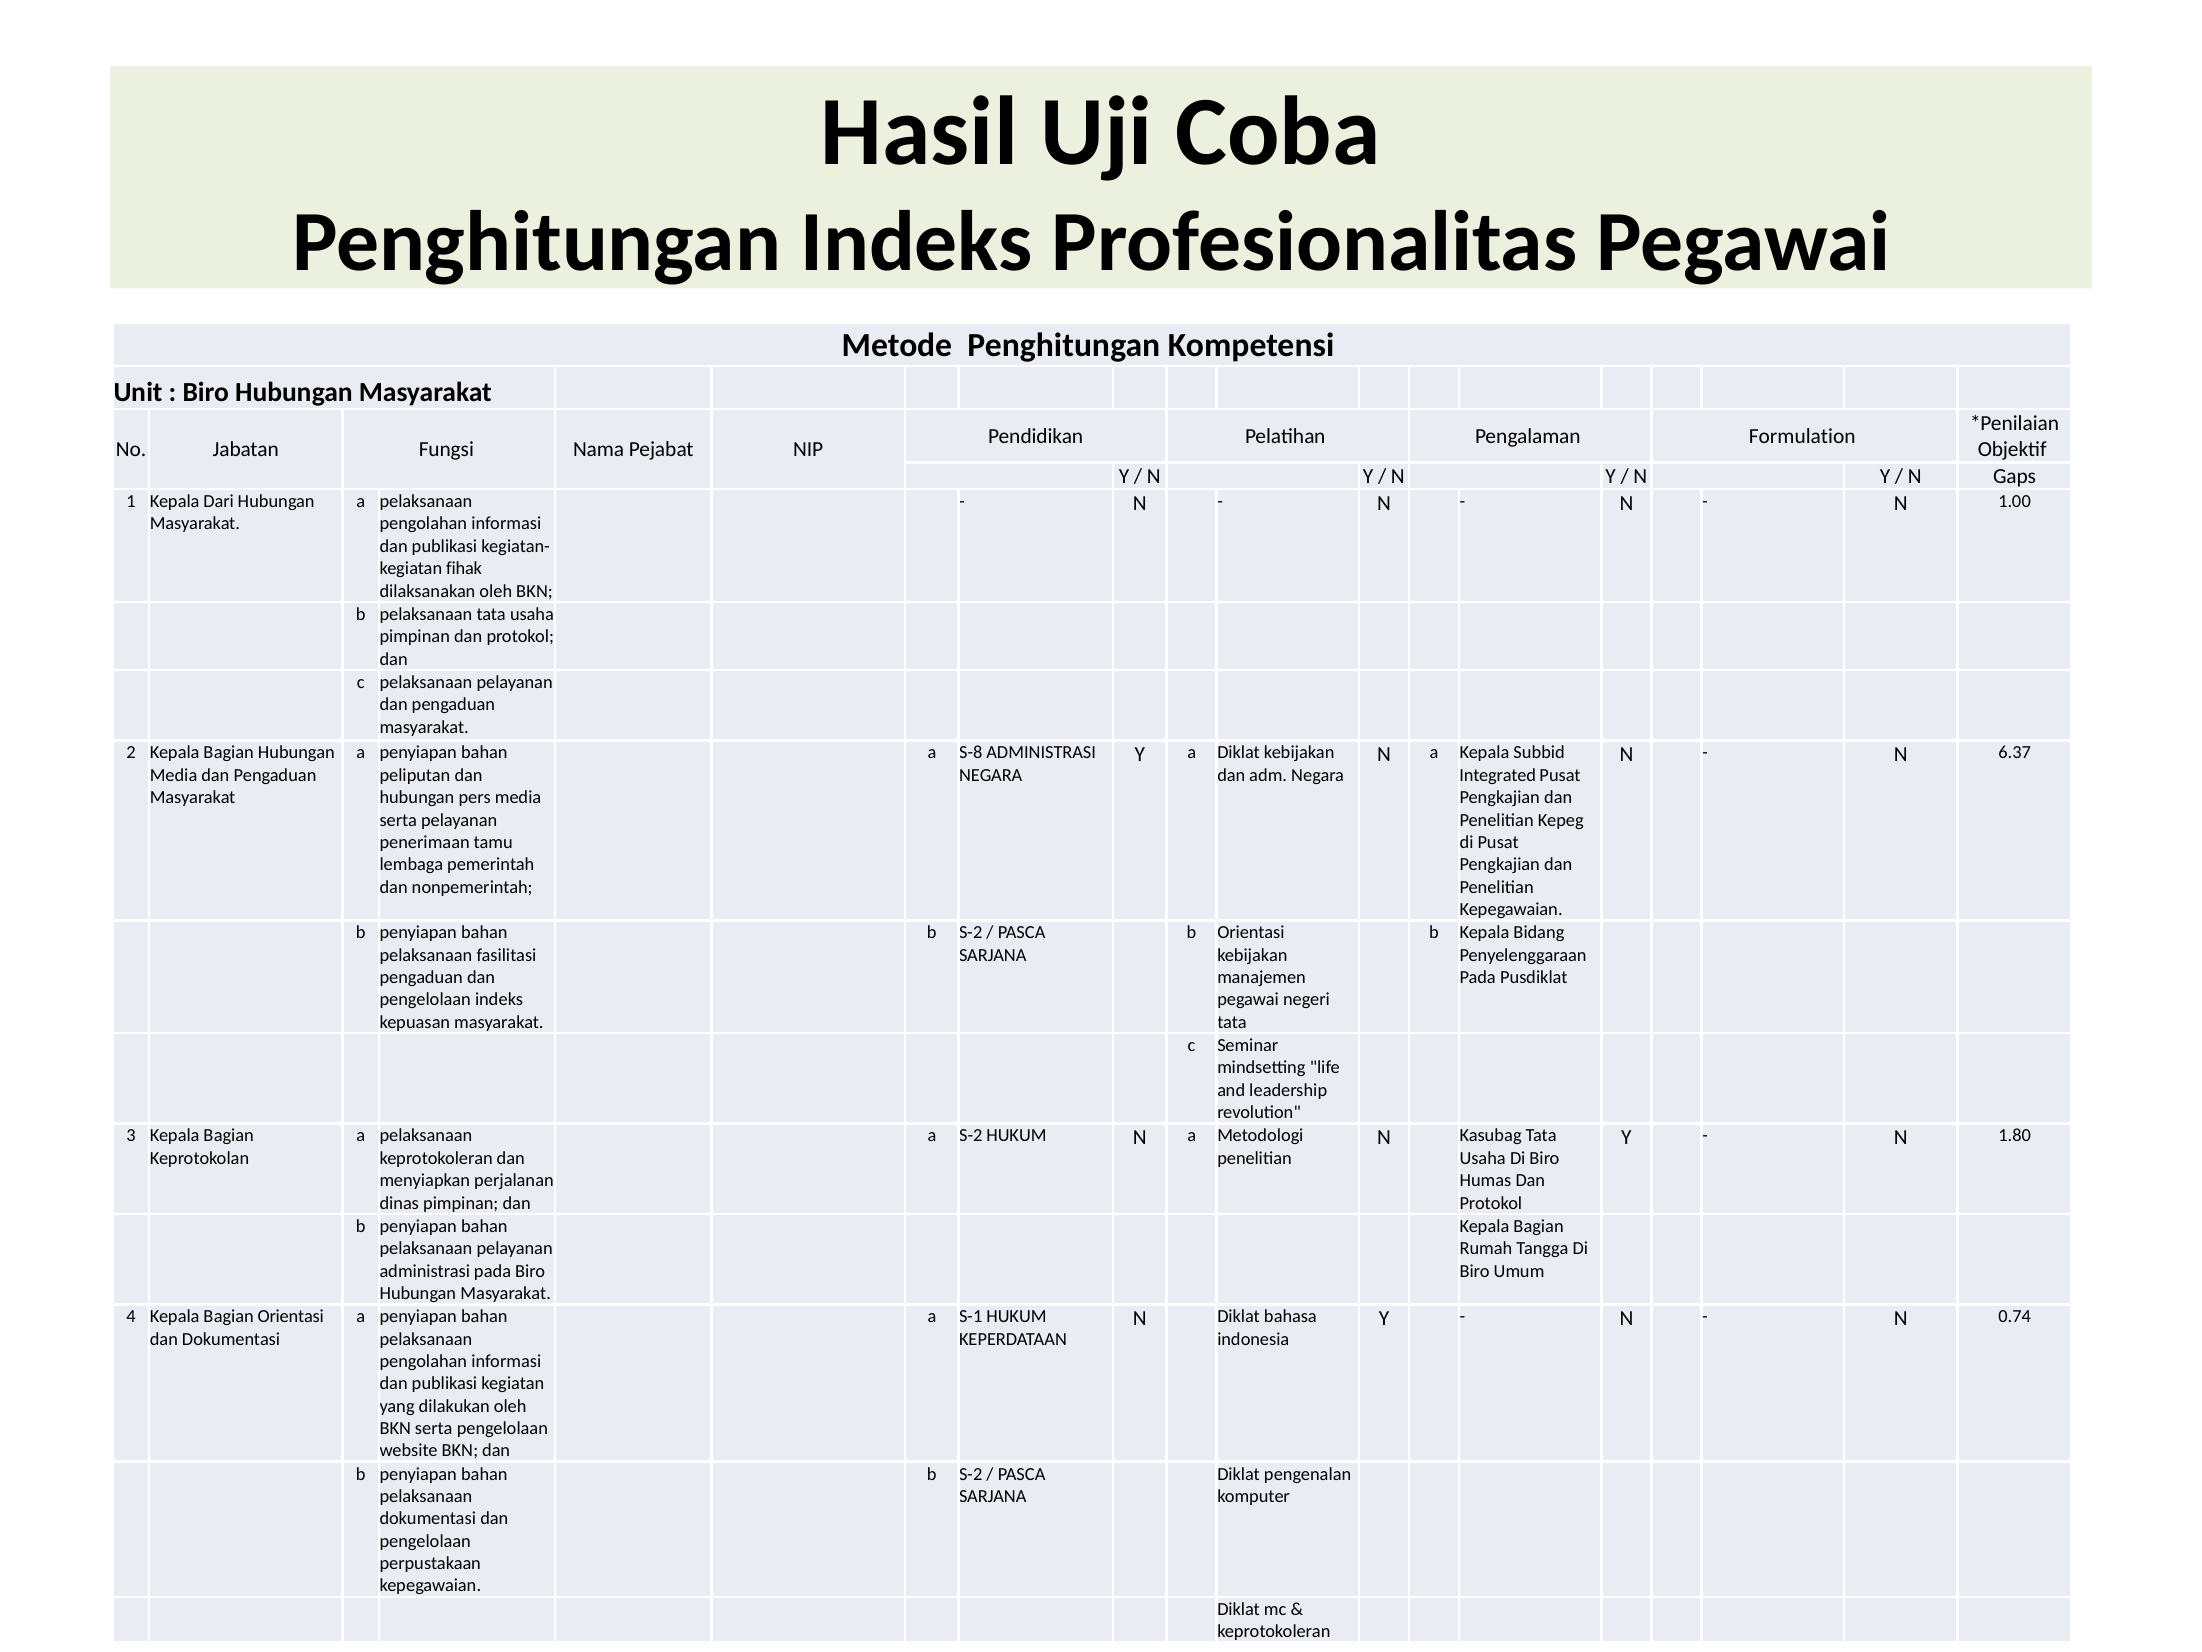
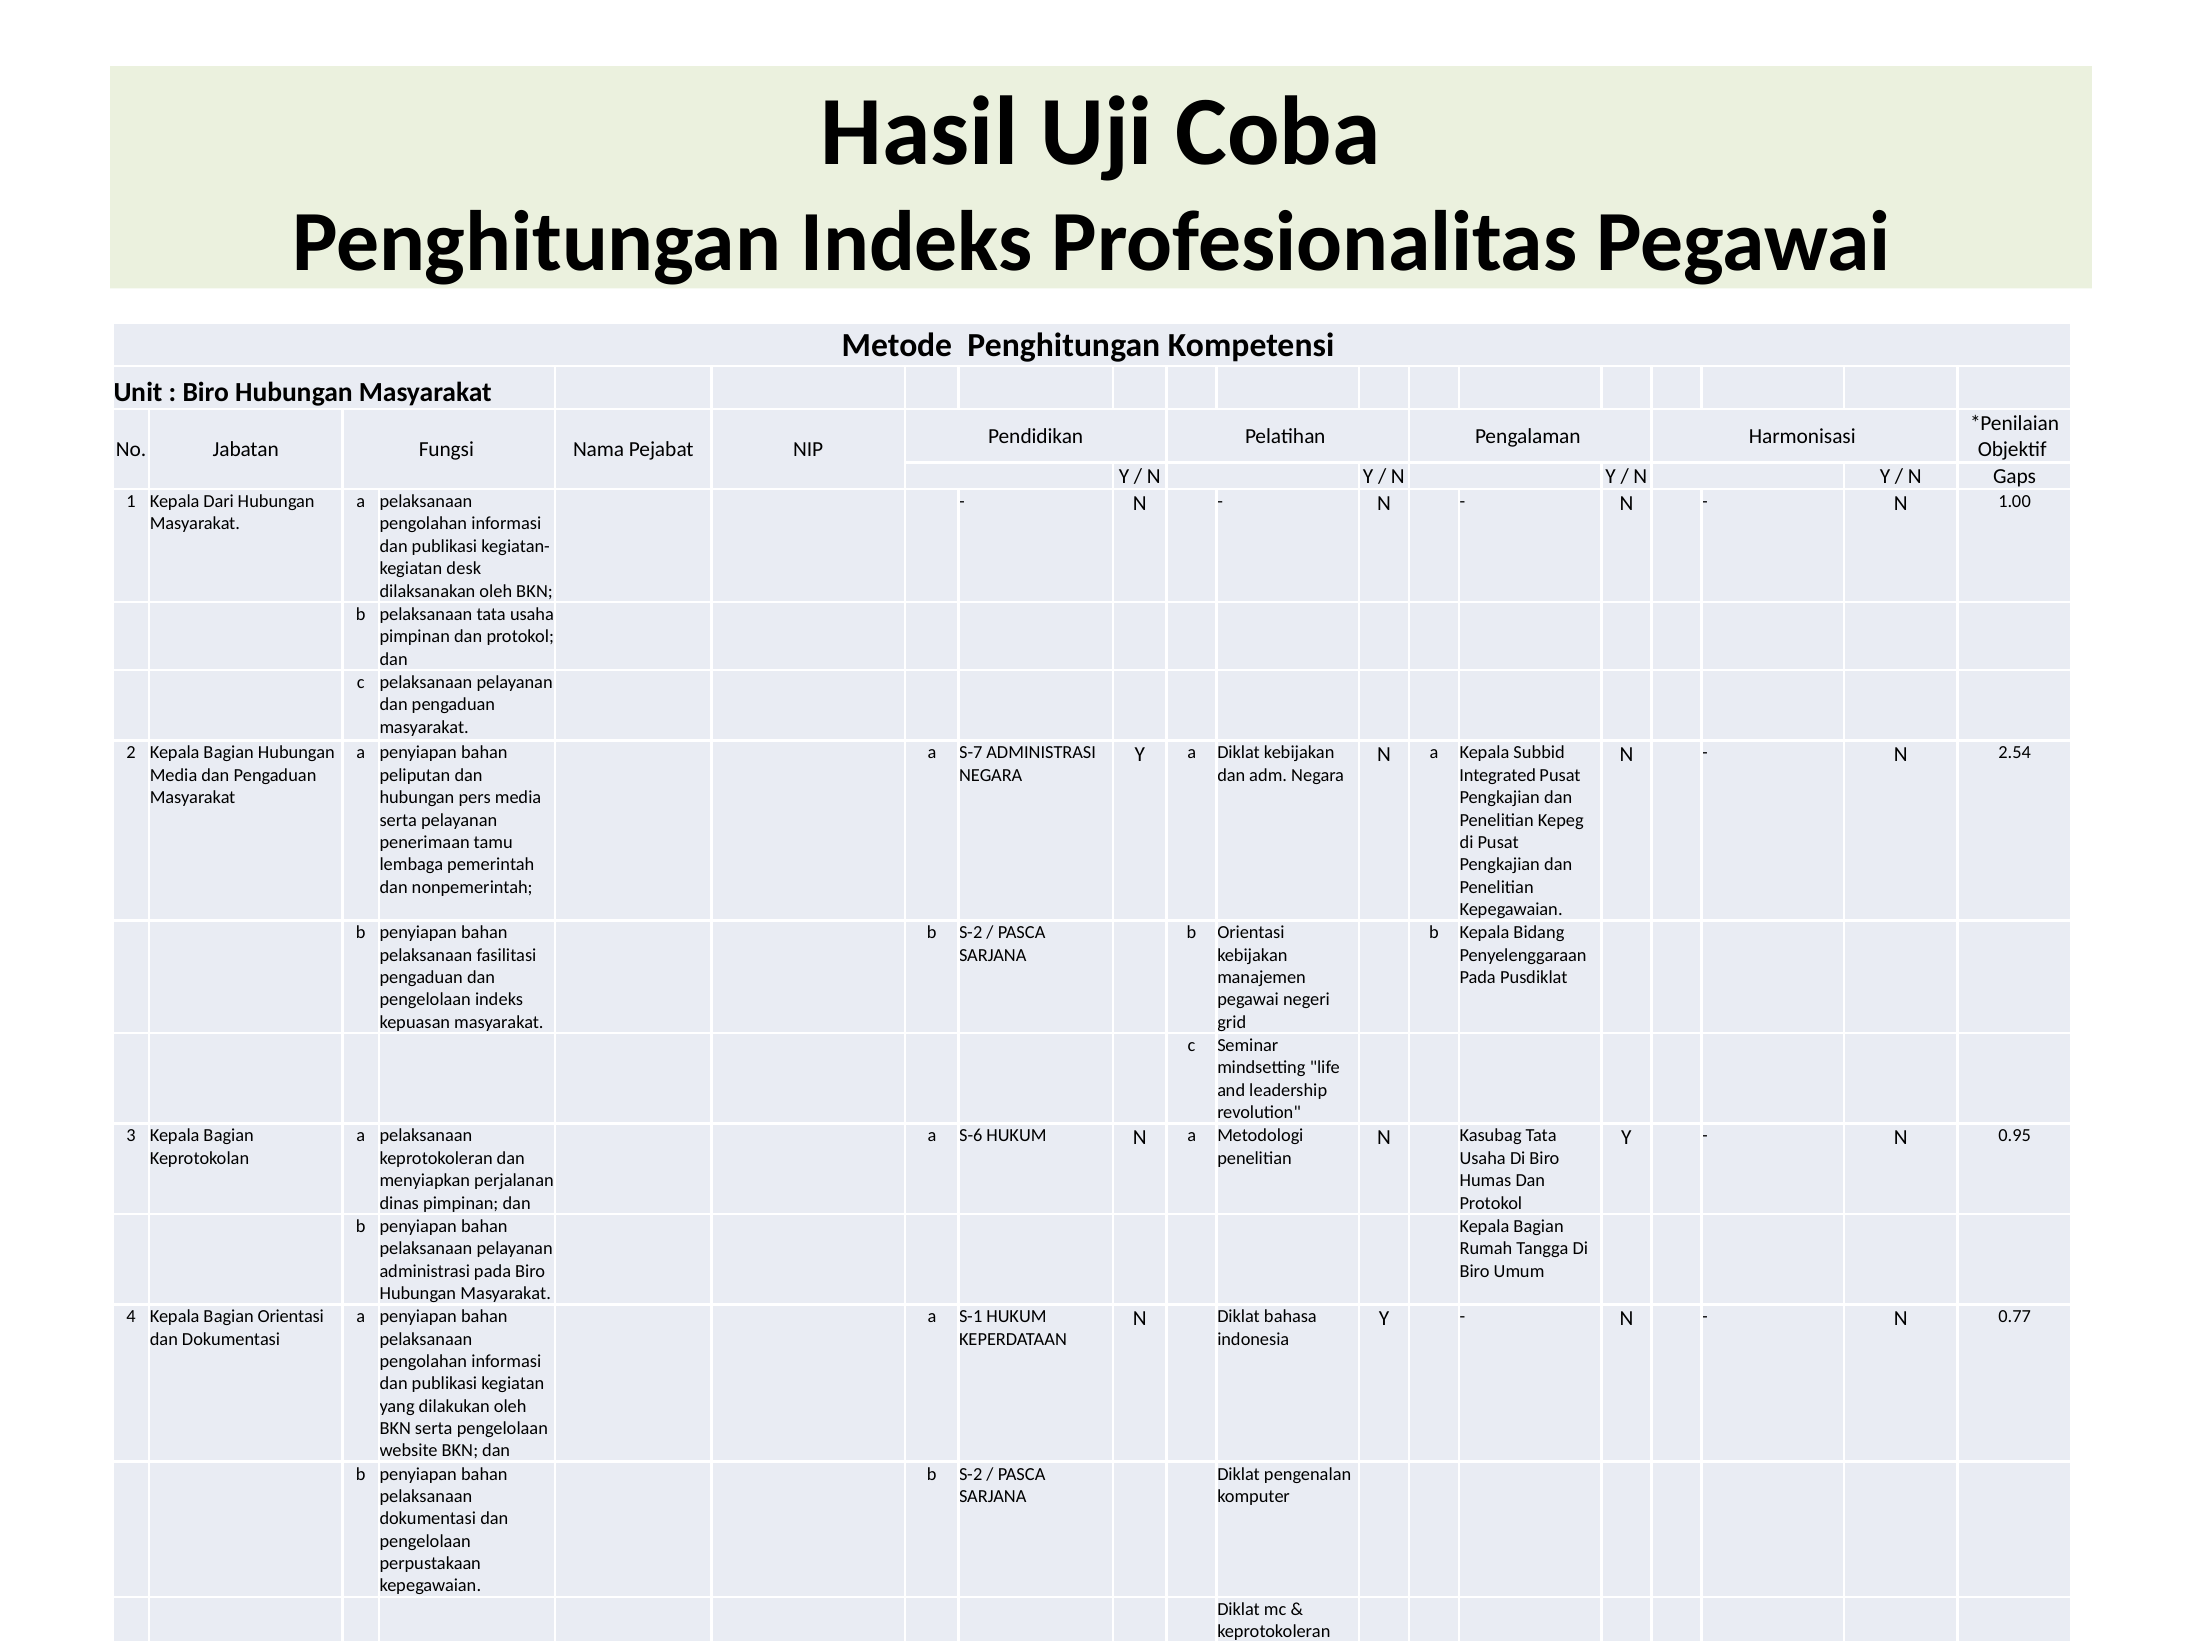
Formulation: Formulation -> Harmonisasi
fihak: fihak -> desk
S-8: S-8 -> S-7
6.37: 6.37 -> 2.54
tata at (1232, 1022): tata -> grid
a S-2: S-2 -> S-6
1.80: 1.80 -> 0.95
0.74: 0.74 -> 0.77
